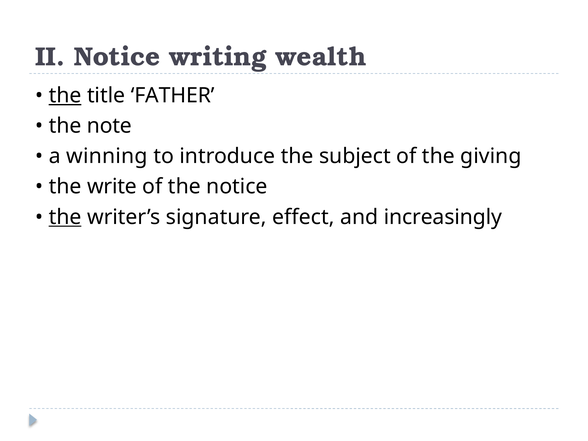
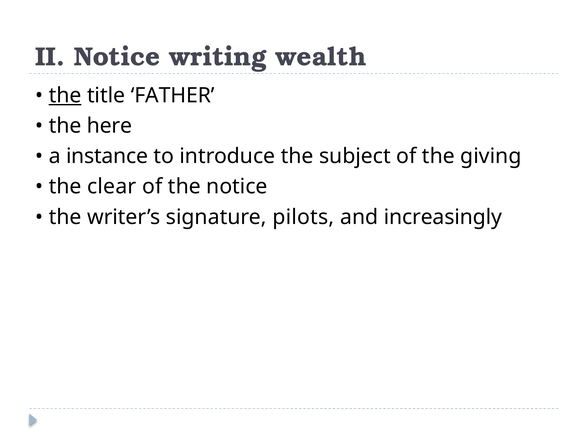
note: note -> here
winning: winning -> instance
write: write -> clear
the at (65, 217) underline: present -> none
effect: effect -> pilots
